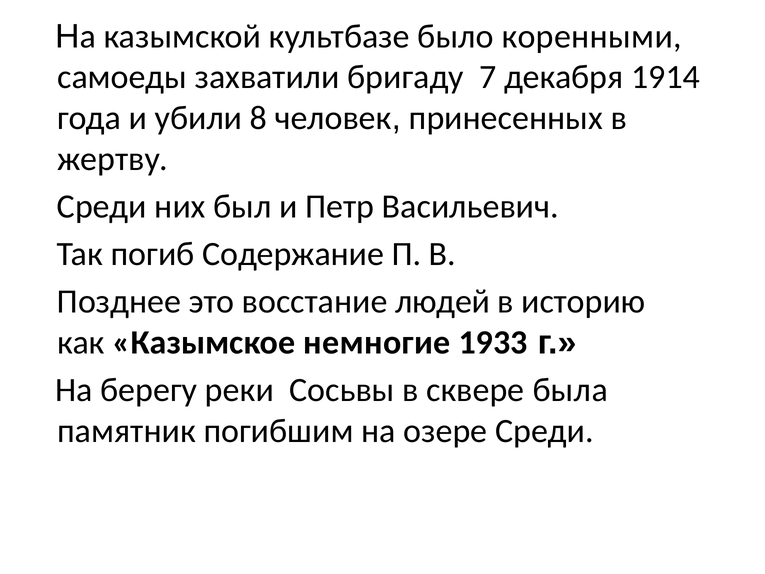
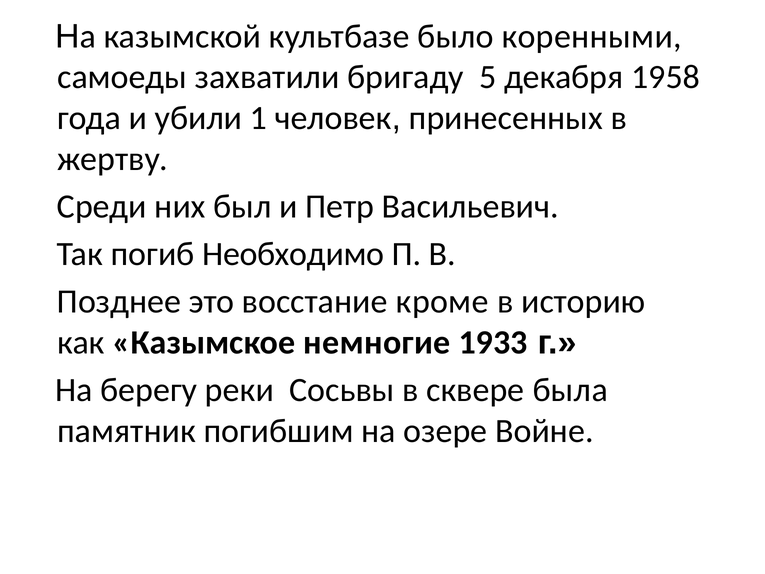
7: 7 -> 5
1914: 1914 -> 1958
8: 8 -> 1
Содержание: Содержание -> Необходимо
людей: людей -> кроме
озере Среди: Среди -> Войне
